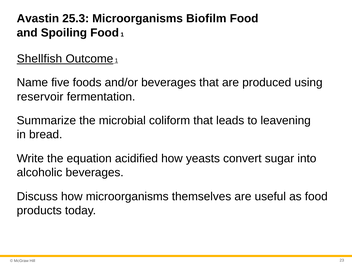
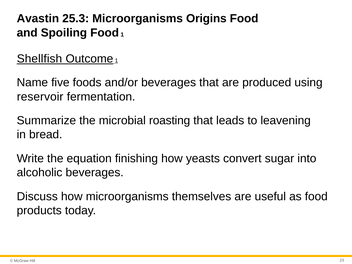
Biofilm: Biofilm -> Origins
coliform: coliform -> roasting
acidified: acidified -> finishing
